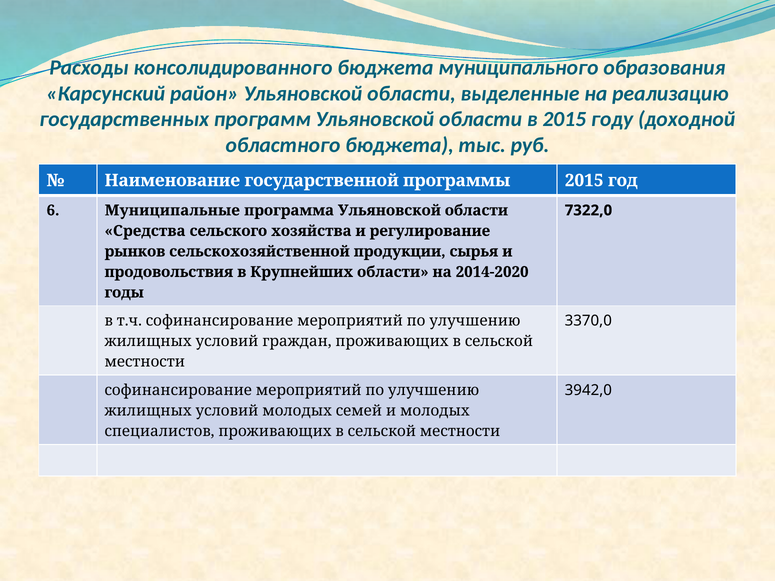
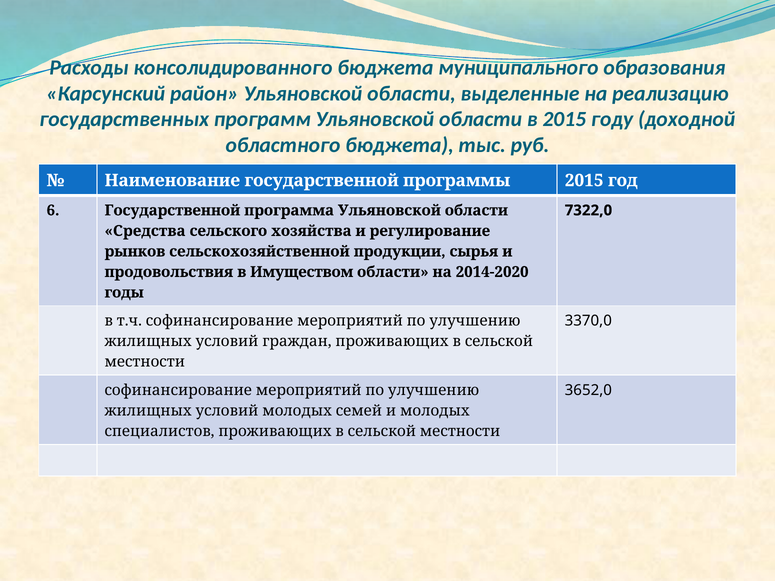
6 Муниципальные: Муниципальные -> Государственной
Крупнейших: Крупнейших -> Имуществом
3942,0: 3942,0 -> 3652,0
